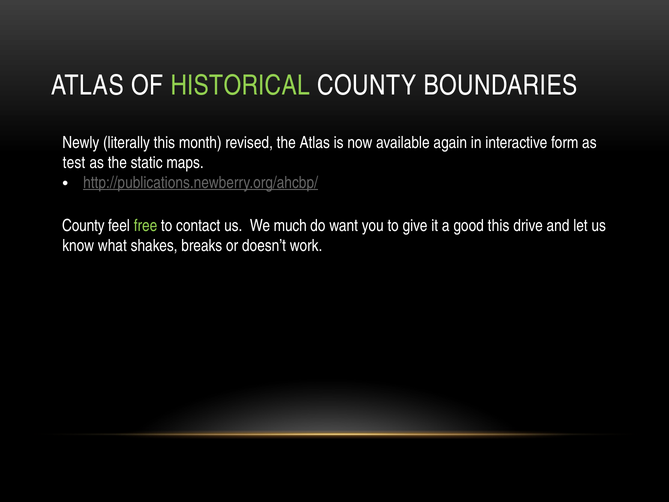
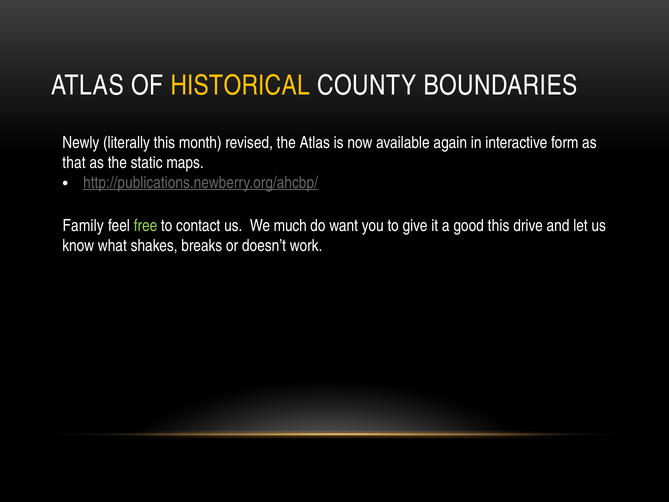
HISTORICAL colour: light green -> yellow
test: test -> that
County at (83, 226): County -> Family
